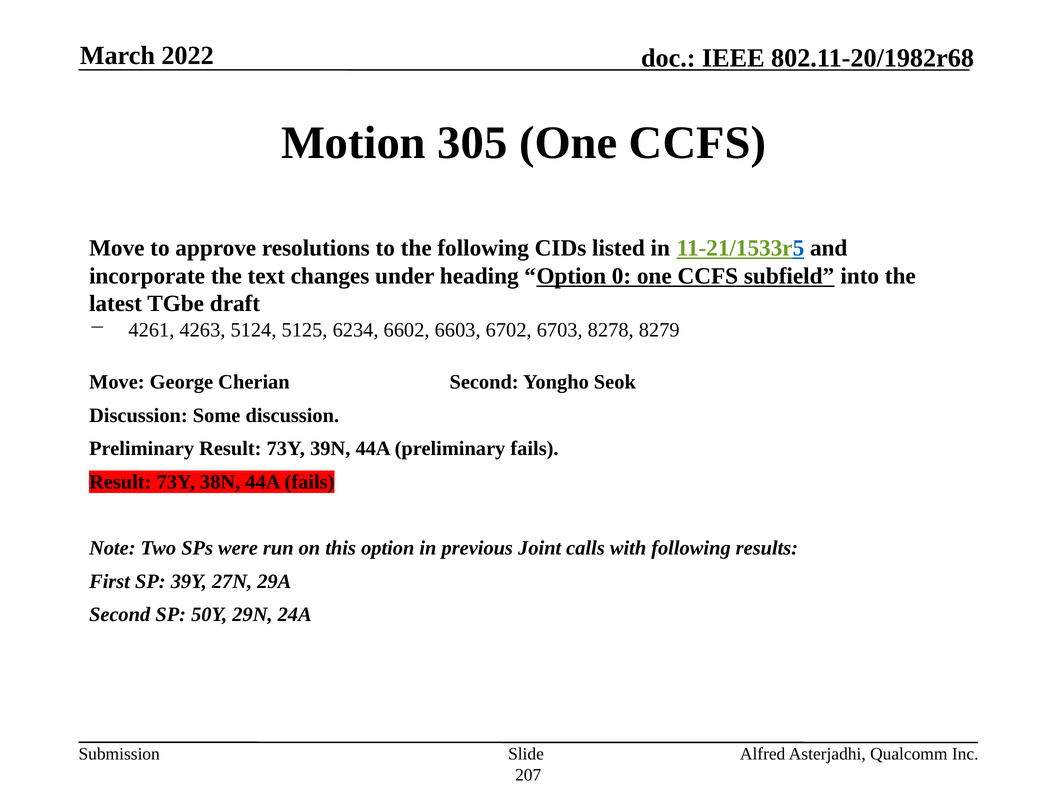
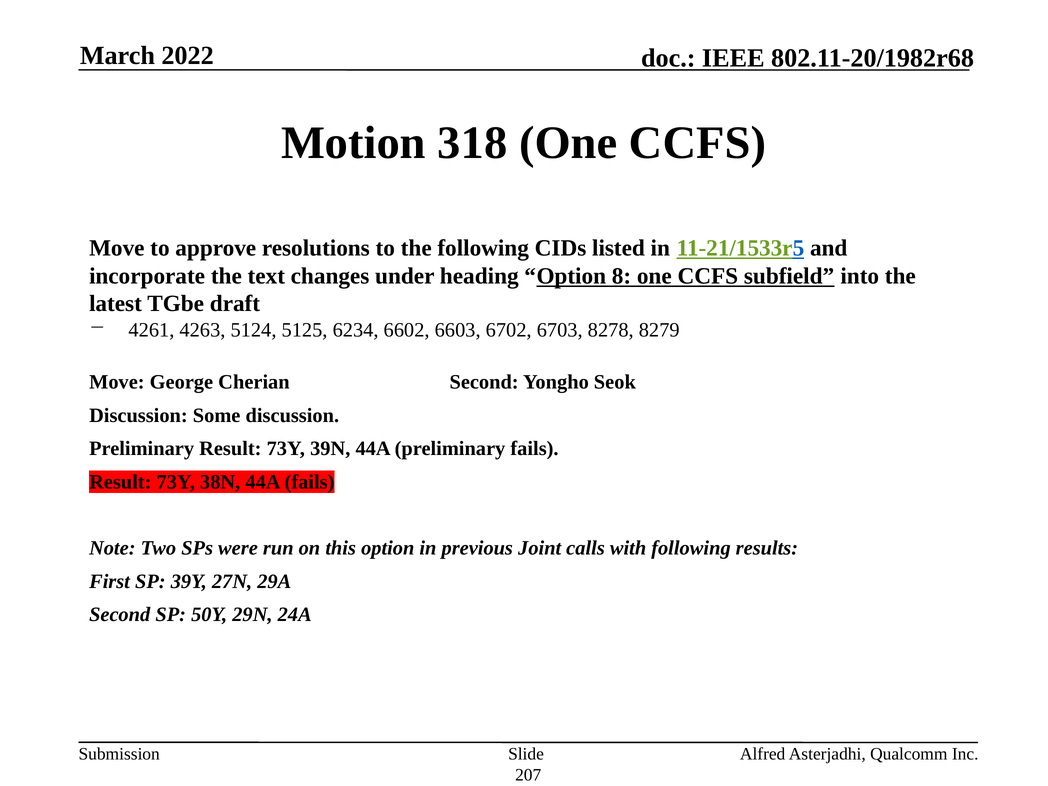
305: 305 -> 318
0: 0 -> 8
